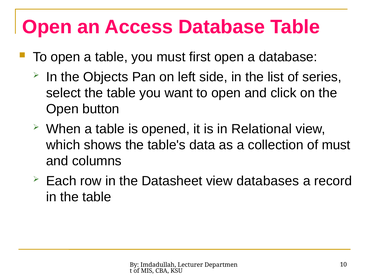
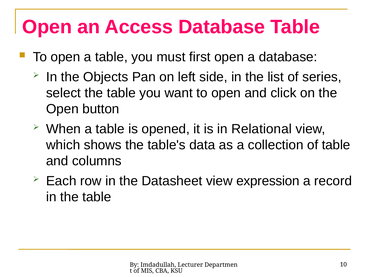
of must: must -> table
databases: databases -> expression
